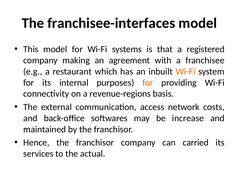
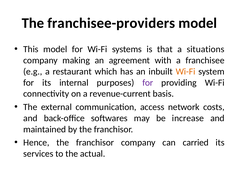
franchisee-interfaces: franchisee-interfaces -> franchisee-providers
registered: registered -> situations
for at (148, 83) colour: orange -> purple
revenue-regions: revenue-regions -> revenue-current
